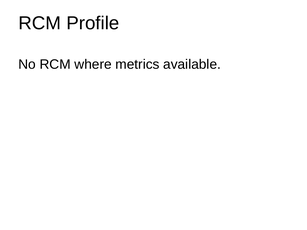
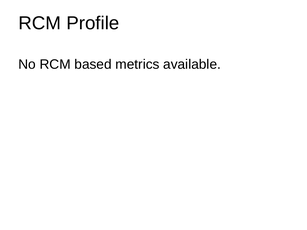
where: where -> based
